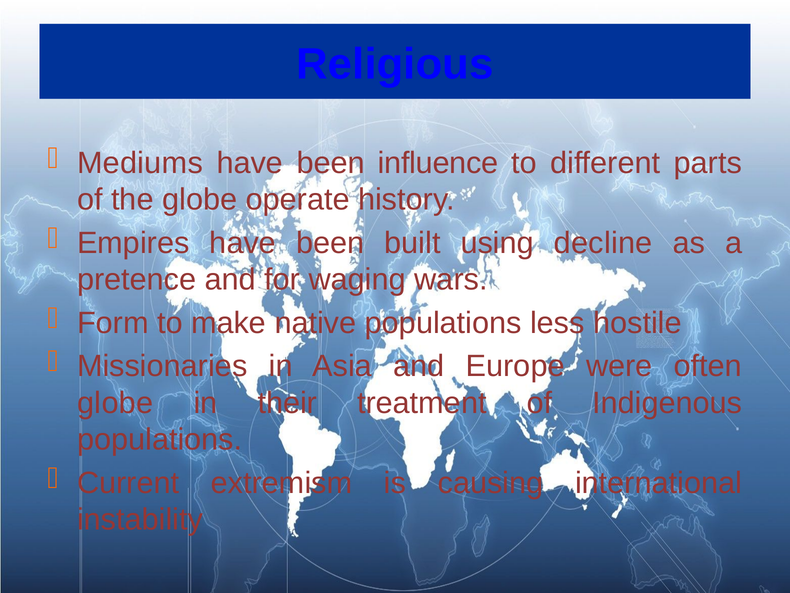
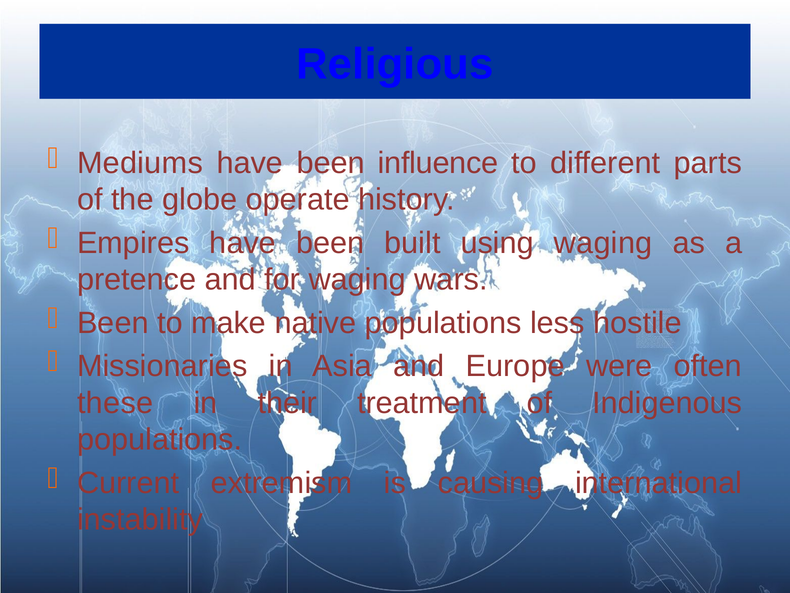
using decline: decline -> waging
Form at (113, 323): Form -> Been
globe at (115, 403): globe -> these
